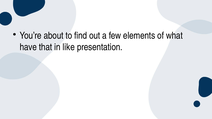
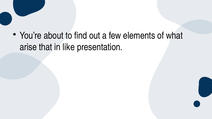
have: have -> arise
